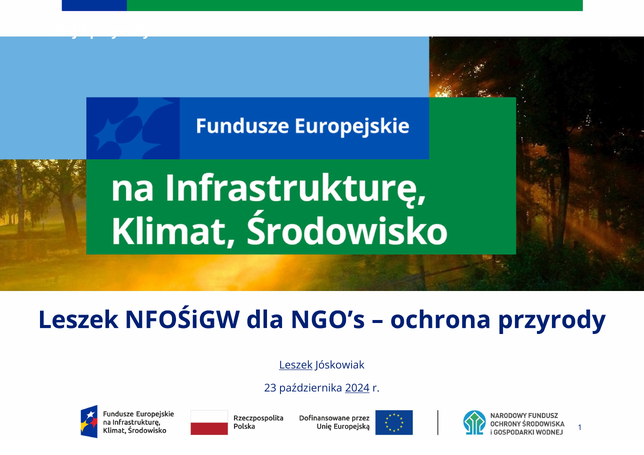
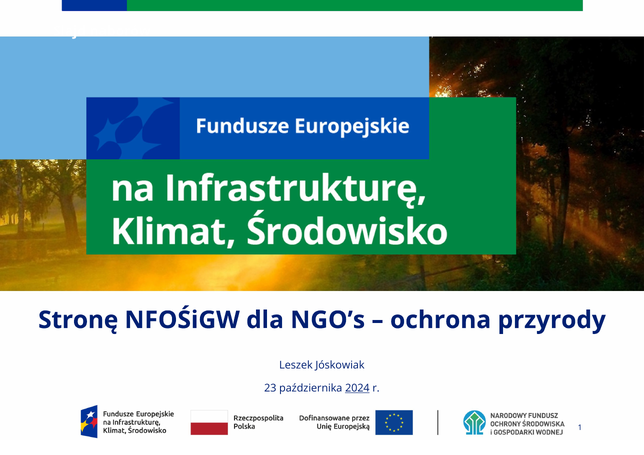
Slajd przyrody: przyrody -> naborów
Leszek at (78, 320): Leszek -> Stronę
Leszek at (296, 366) underline: present -> none
